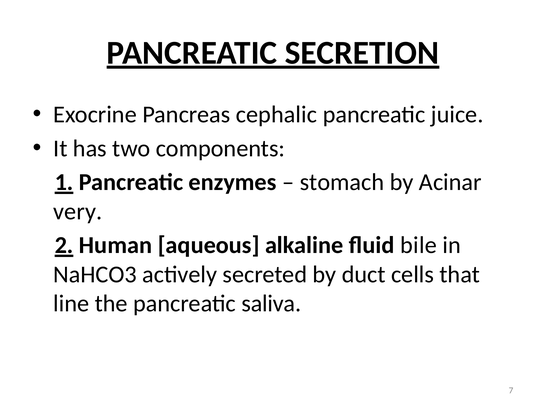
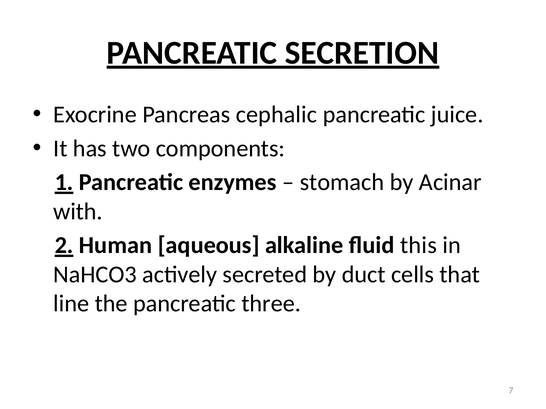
very: very -> with
bile: bile -> this
saliva: saliva -> three
